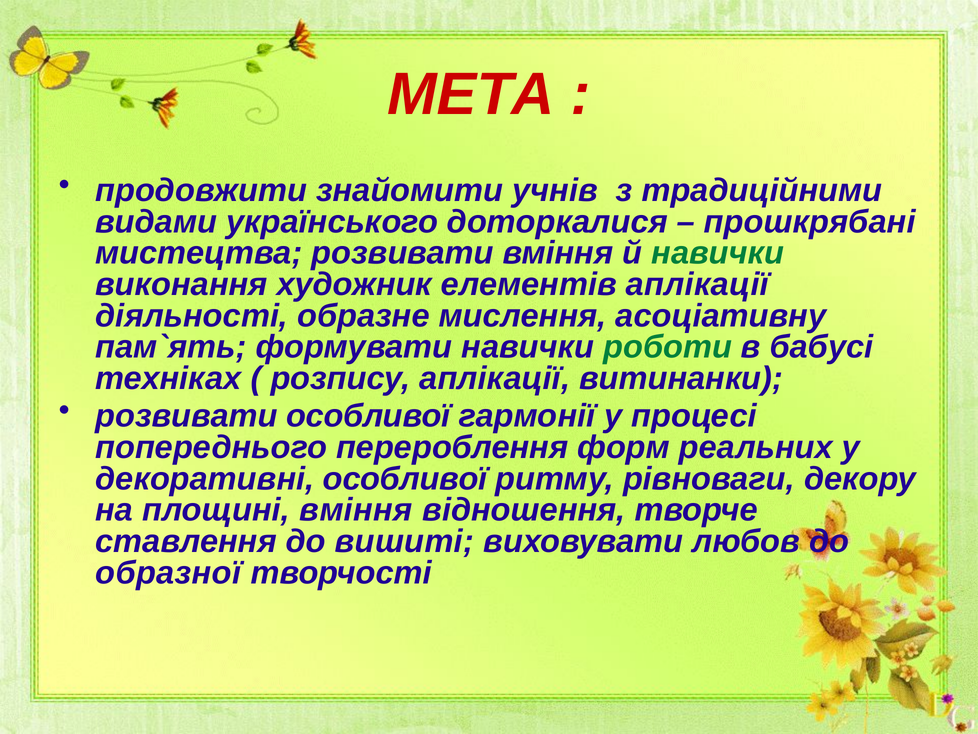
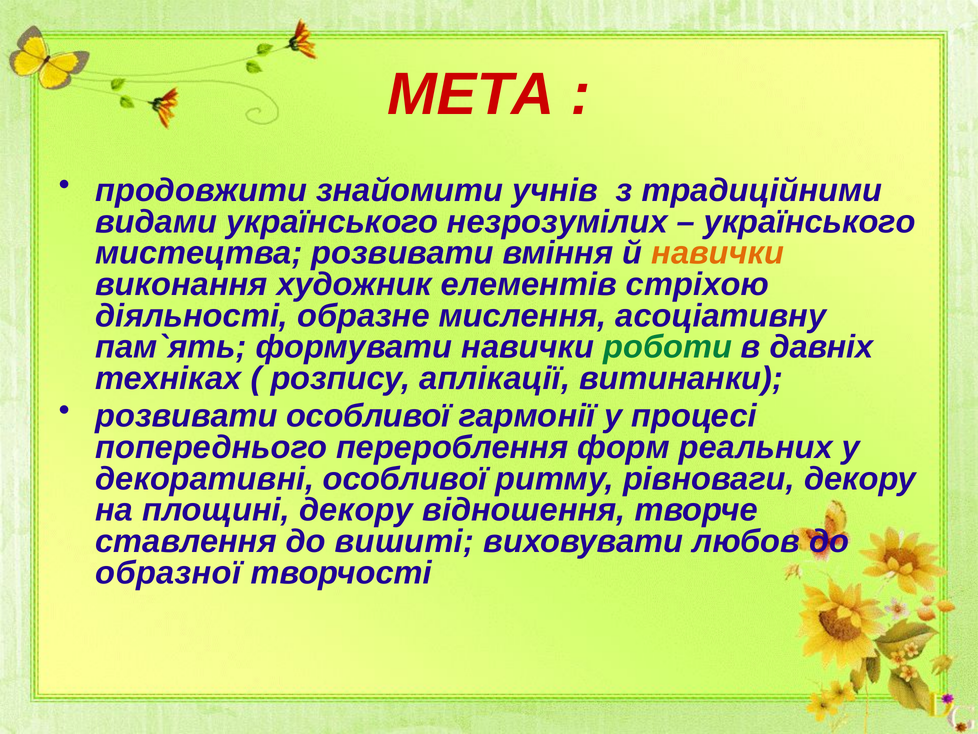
доторкалися: доторкалися -> незрозумілих
прошкрябані at (810, 222): прошкрябані -> українського
навички at (718, 253) colour: green -> orange
елементів аплікації: аплікації -> стріхою
бабусі: бабусі -> давніх
площині вміння: вміння -> декору
